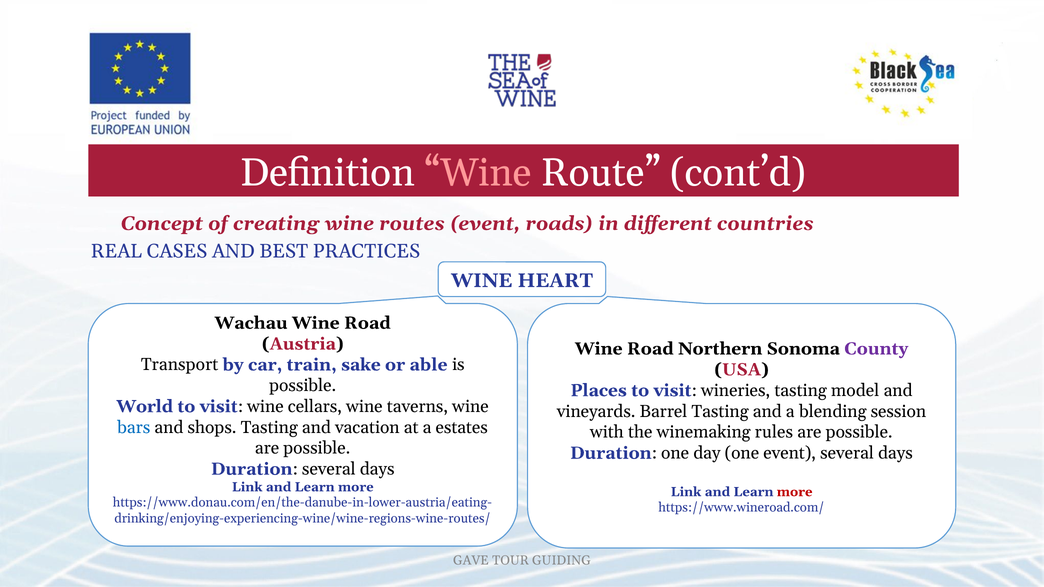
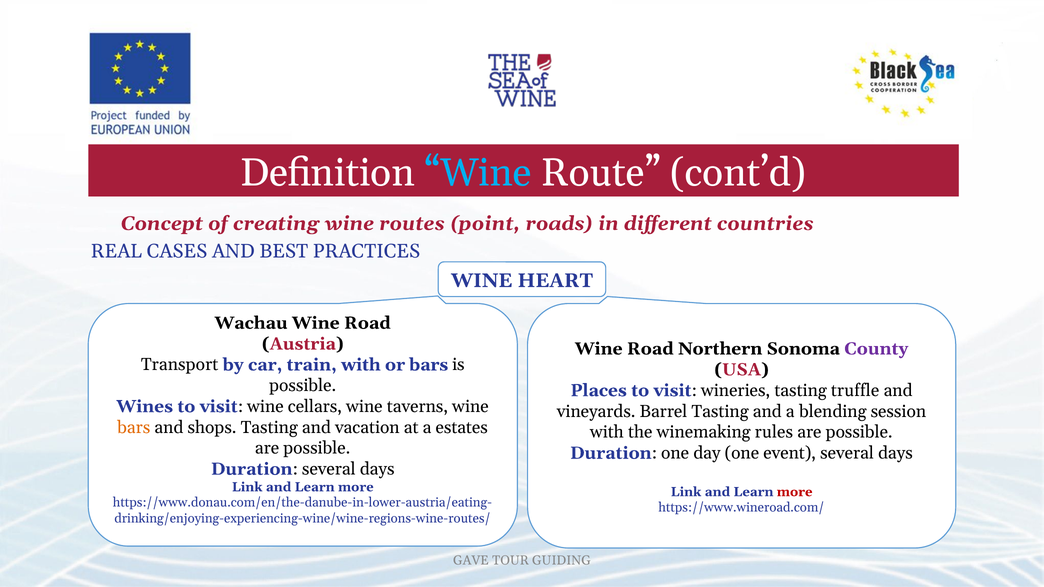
Wine at (478, 173) colour: pink -> light blue
routes event: event -> point
train sake: sake -> with
or able: able -> bars
model: model -> truffle
World: World -> Wines
bars at (134, 427) colour: blue -> orange
